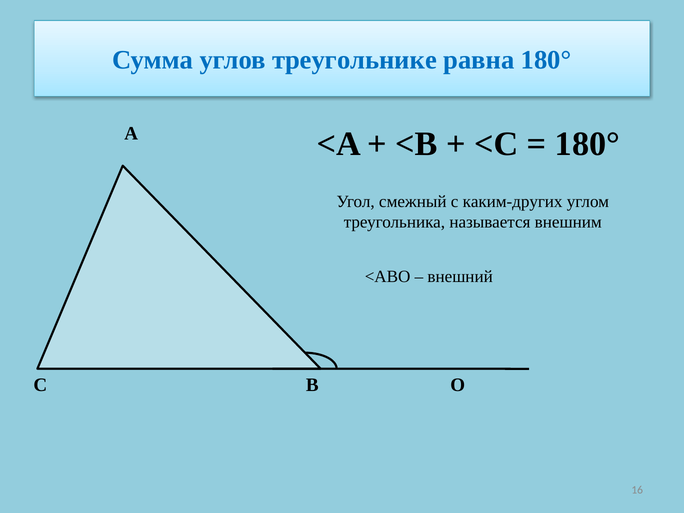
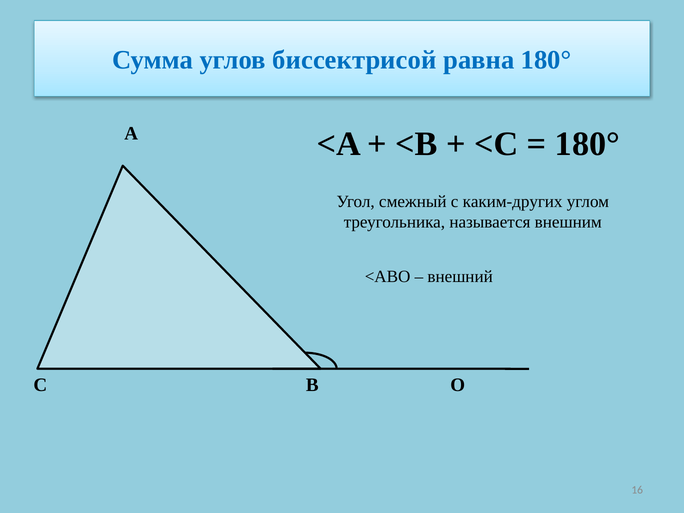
треугольнике: треугольнике -> биссектрисой
